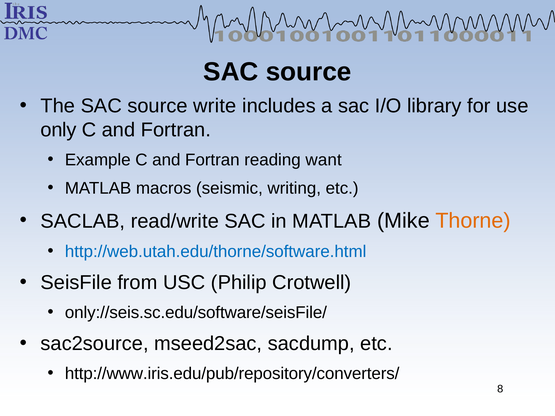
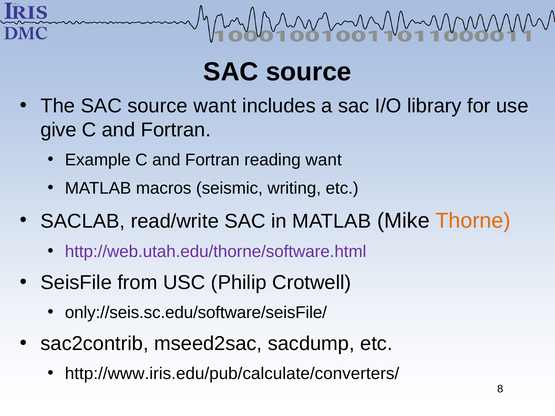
source write: write -> want
only: only -> give
http://web.utah.edu/thorne/software.html colour: blue -> purple
sac2source: sac2source -> sac2contrib
http://www.iris.edu/pub/repository/converters/: http://www.iris.edu/pub/repository/converters/ -> http://www.iris.edu/pub/calculate/converters/
